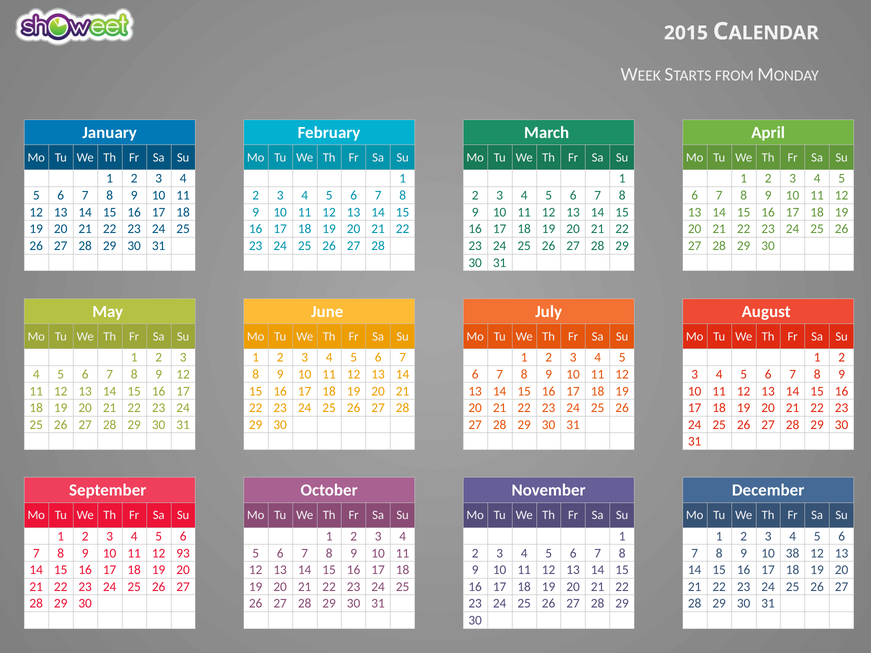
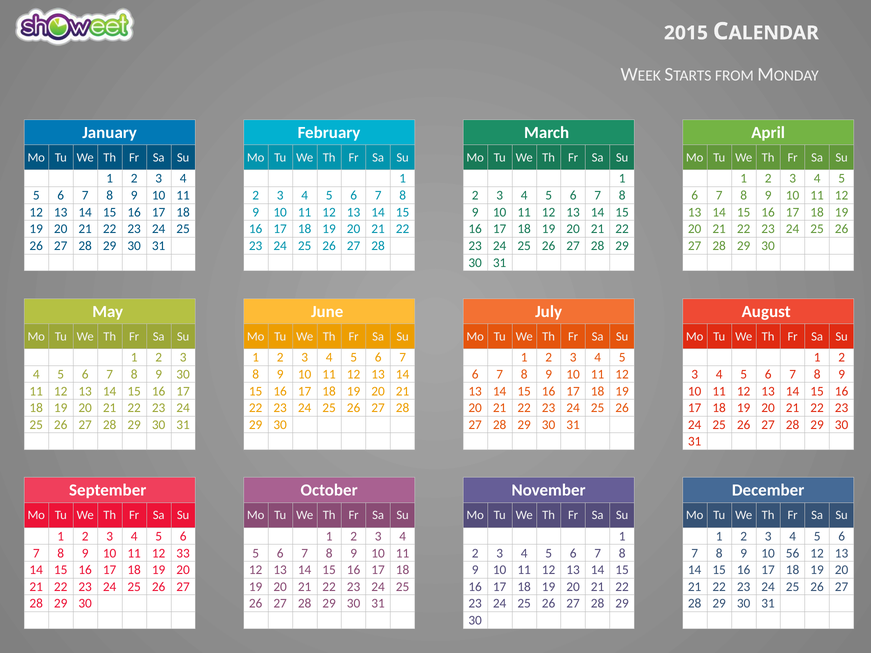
9 12: 12 -> 30
93: 93 -> 33
38: 38 -> 56
